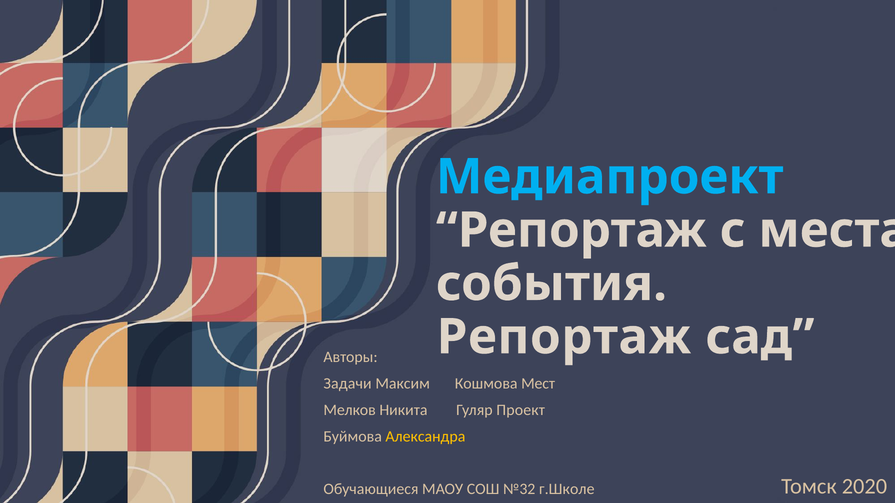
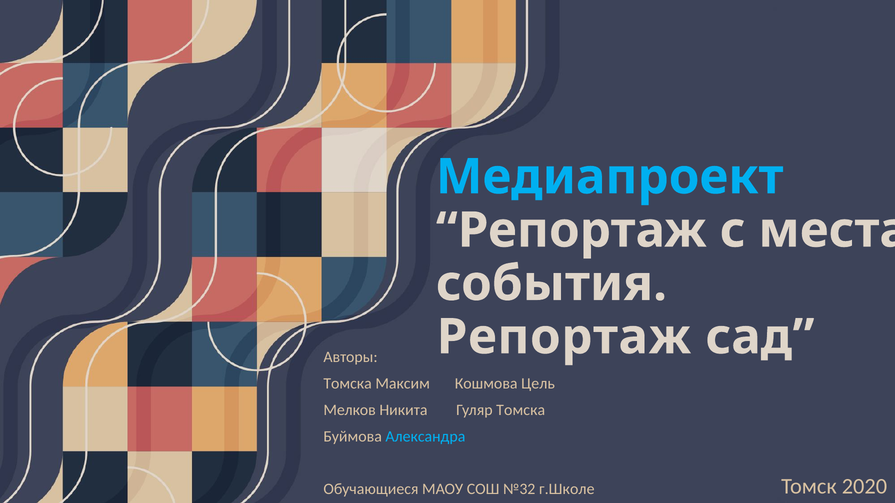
Задачи at (348, 384): Задачи -> Томска
Мест: Мест -> Цель
Гуляр Проект: Проект -> Томска
Александра colour: yellow -> light blue
